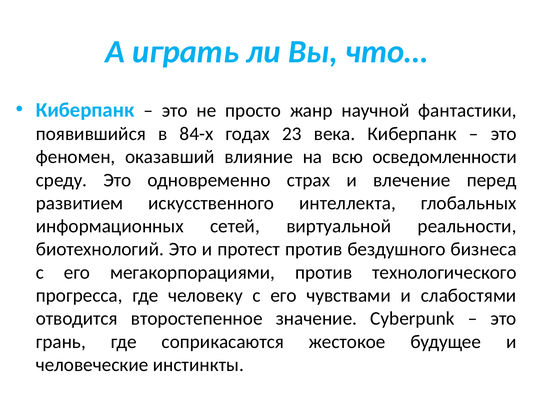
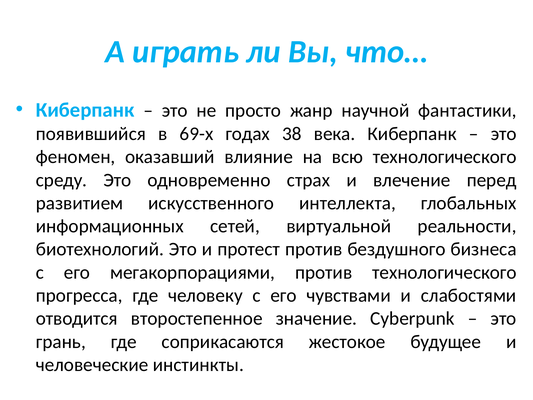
84-х: 84-х -> 69-х
23: 23 -> 38
всю осведомленности: осведомленности -> технологического
